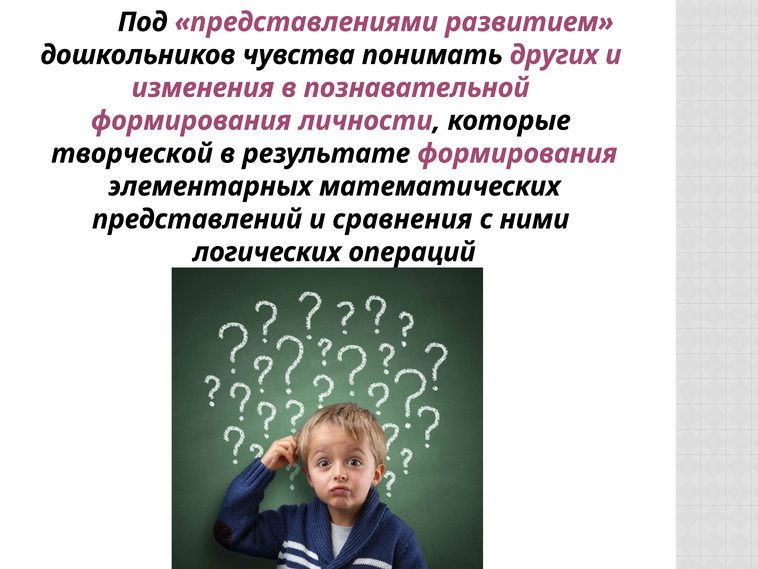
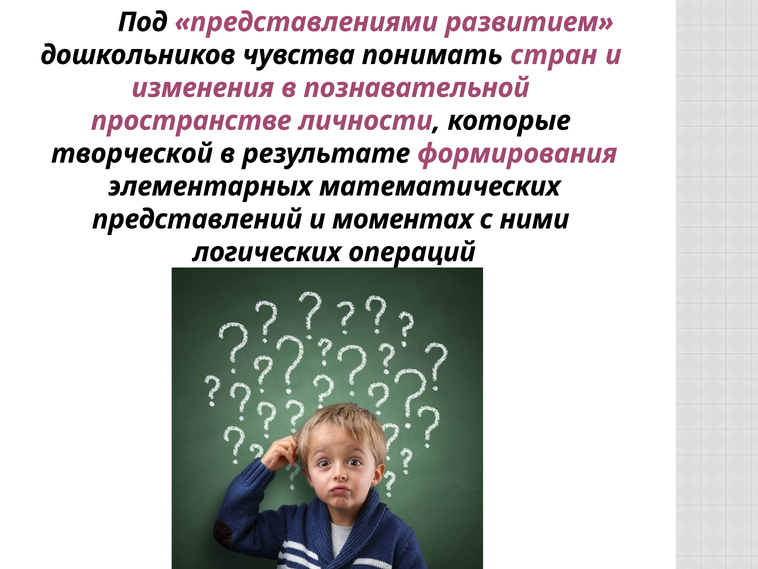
других: других -> стран
формирования at (191, 121): формирования -> пространстве
сравнения: сравнения -> моментах
